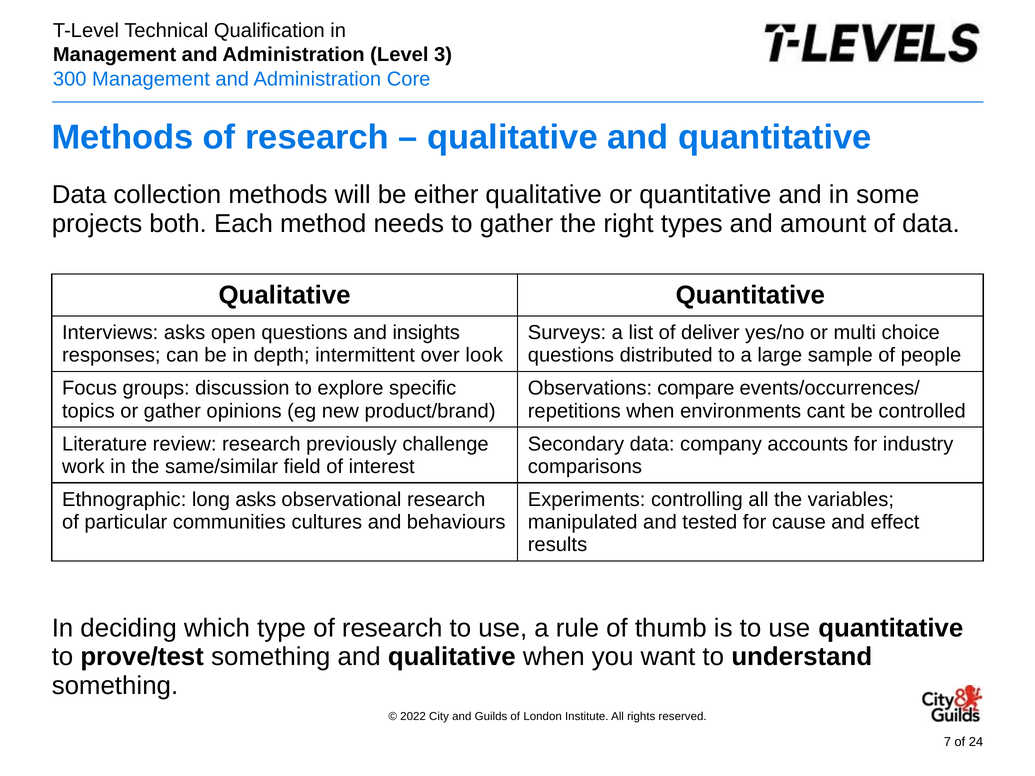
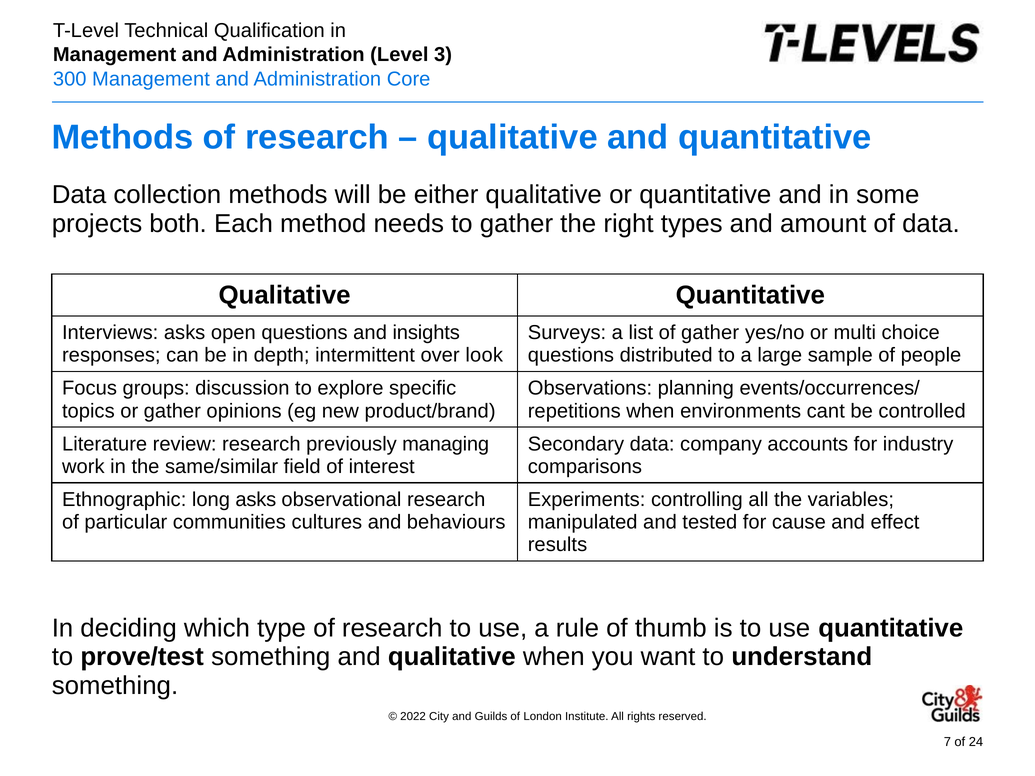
of deliver: deliver -> gather
compare: compare -> planning
challenge: challenge -> managing
